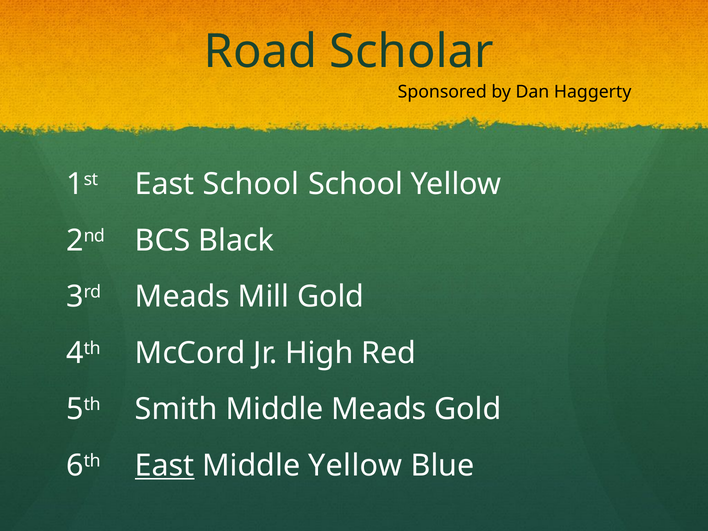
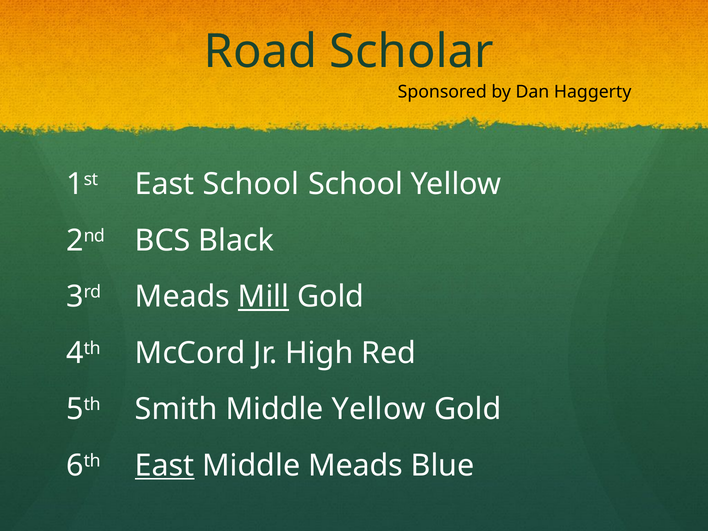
Mill underline: none -> present
Middle Meads: Meads -> Yellow
Middle Yellow: Yellow -> Meads
